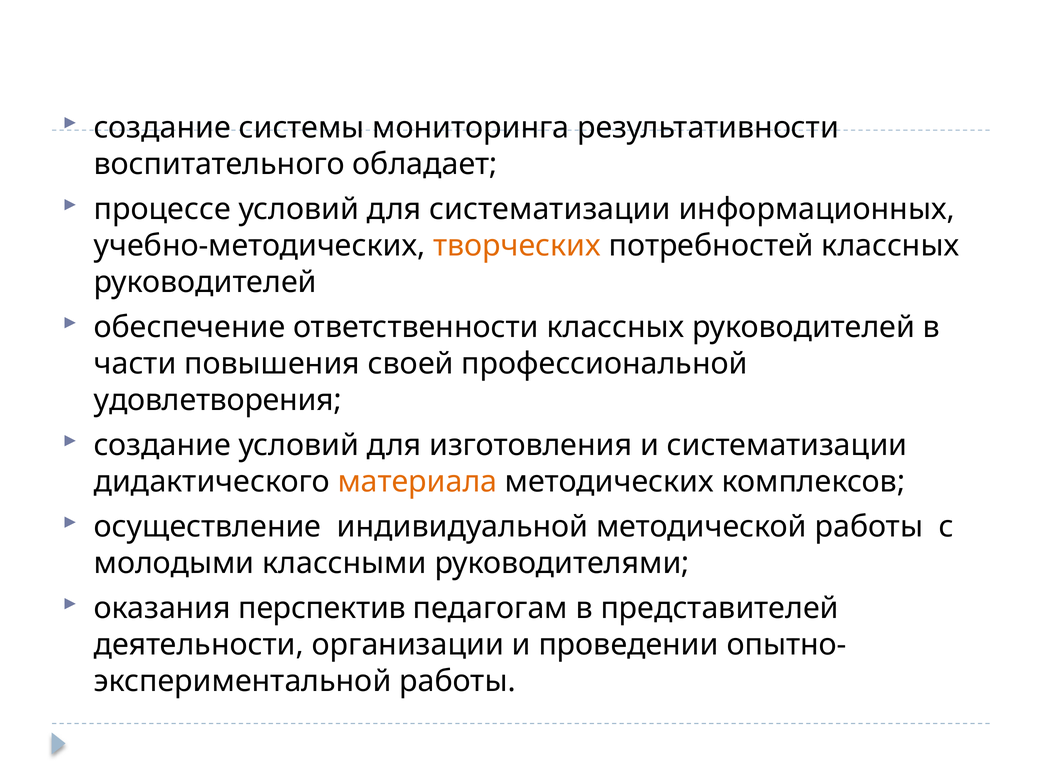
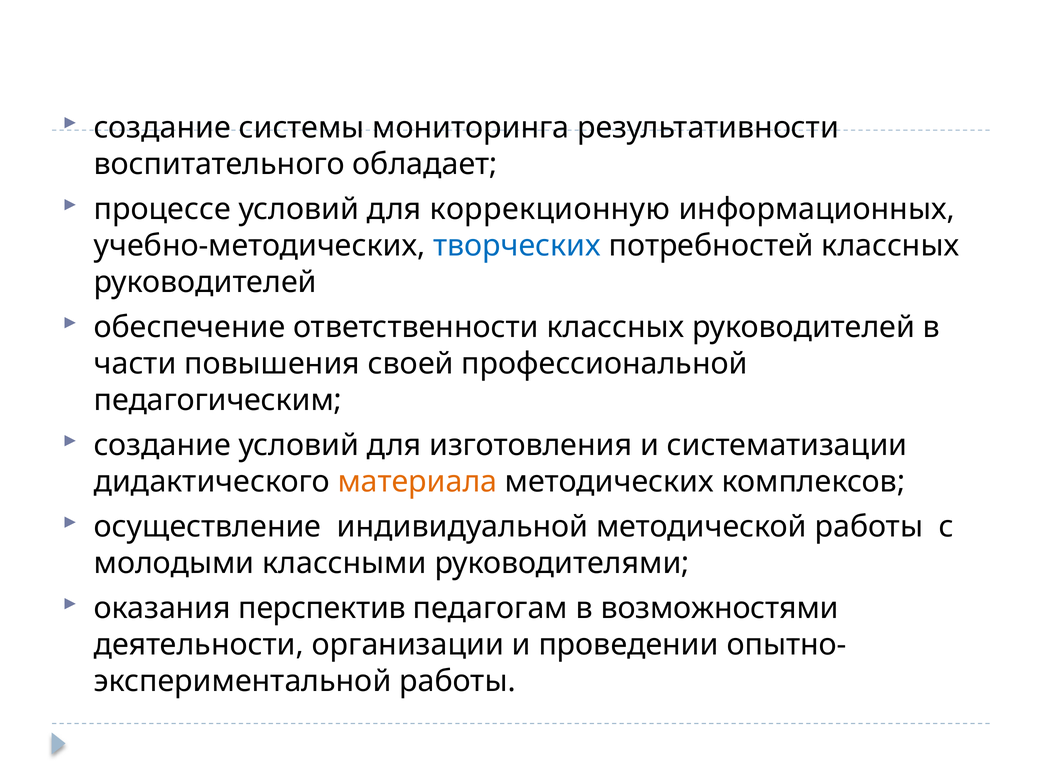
для систематизации: систематизации -> коррекционную
творческих colour: orange -> blue
удовлетворения: удовлетворения -> педагогическим
представителей: представителей -> возможностями
